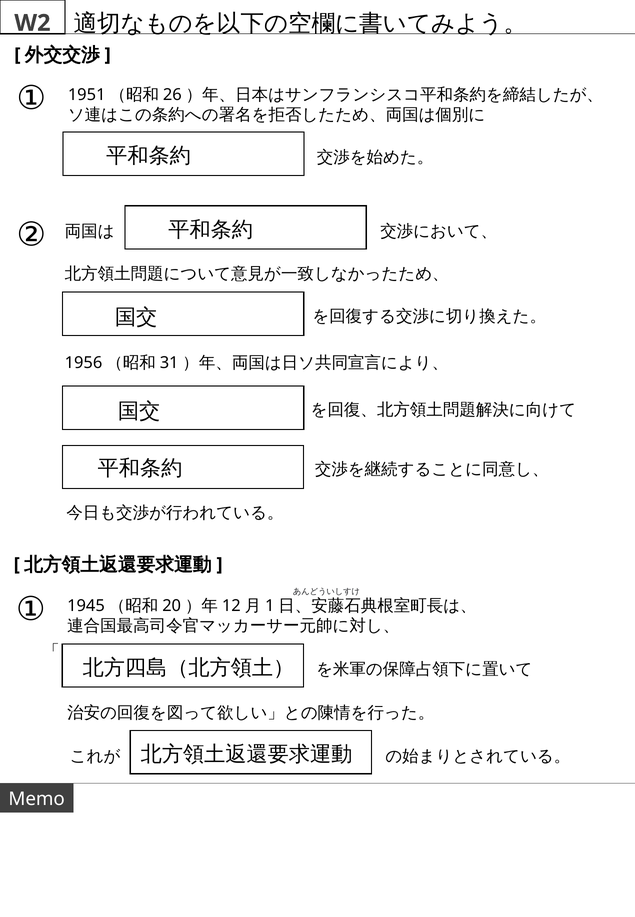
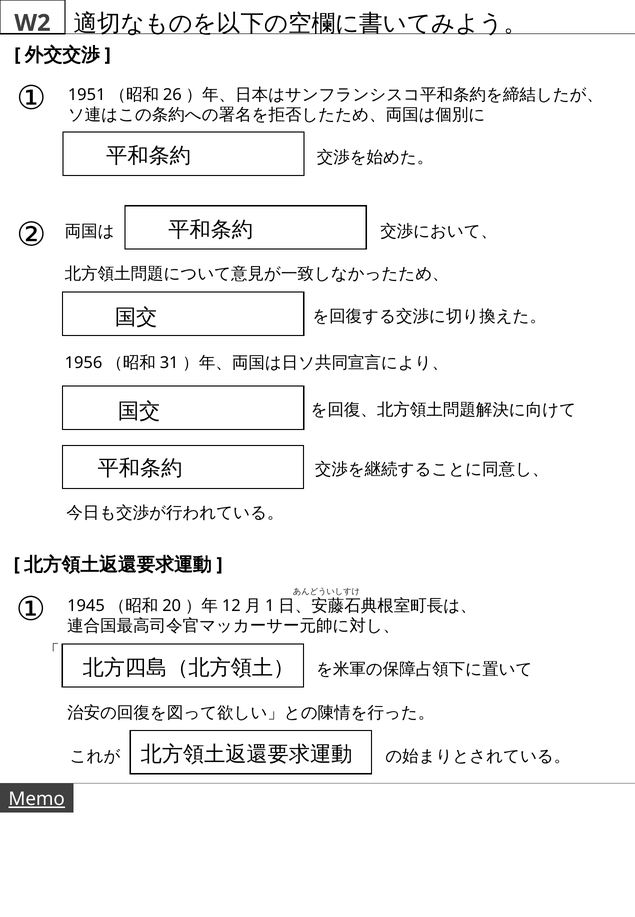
Memo underline: none -> present
